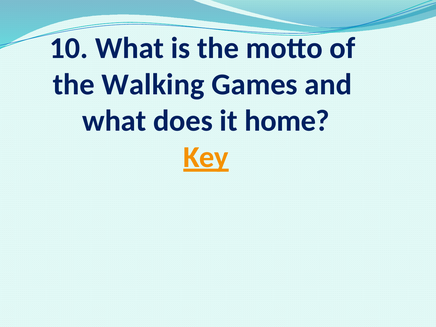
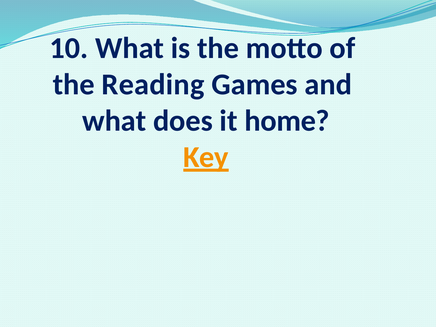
Walking: Walking -> Reading
